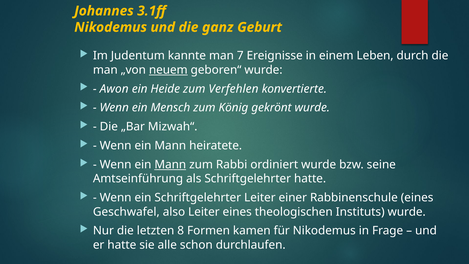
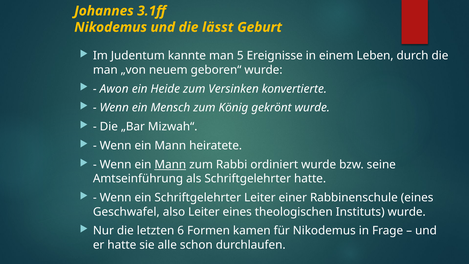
ganz: ganz -> lässt
7: 7 -> 5
neuem underline: present -> none
Verfehlen: Verfehlen -> Versinken
8: 8 -> 6
